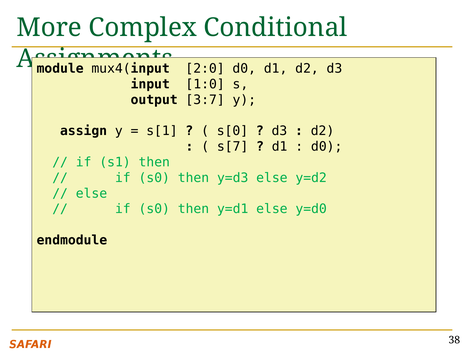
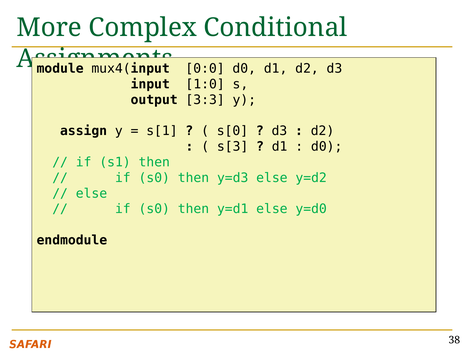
2:0: 2:0 -> 0:0
3:7: 3:7 -> 3:3
s[7: s[7 -> s[3
